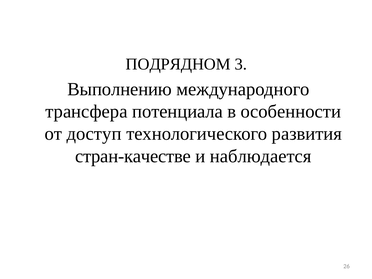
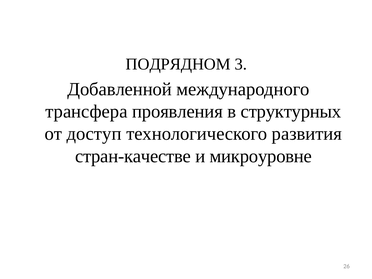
Выполнению: Выполнению -> Добавленной
потенциала: потенциала -> проявления
особенности: особенности -> структурных
наблюдается: наблюдается -> микроуровне
